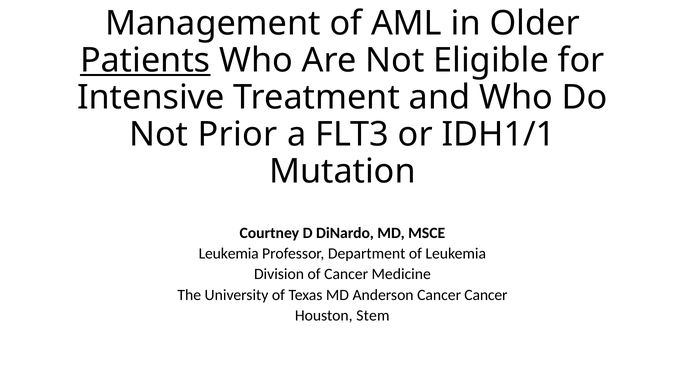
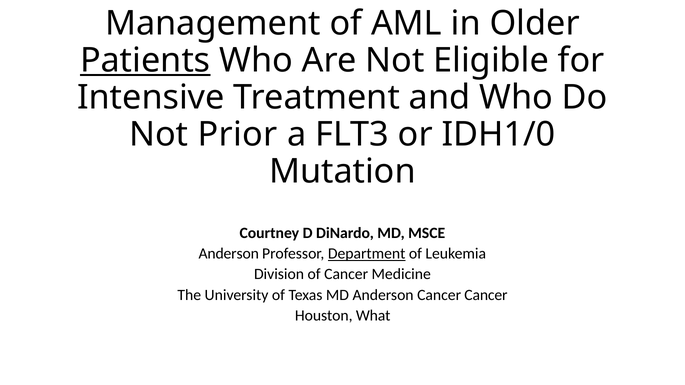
IDH1/1: IDH1/1 -> IDH1/0
Leukemia at (229, 254): Leukemia -> Anderson
Department underline: none -> present
Stem: Stem -> What
